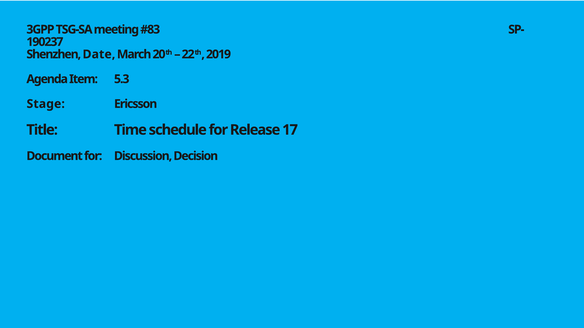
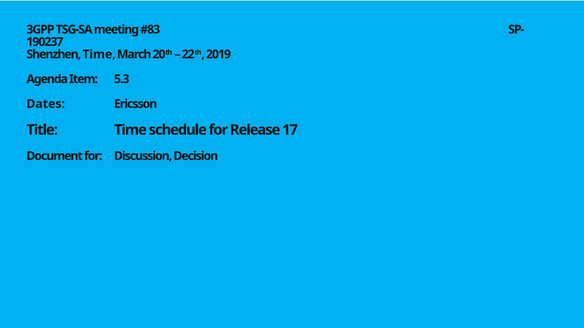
Shenzhen Date: Date -> Time
Stage: Stage -> Dates
